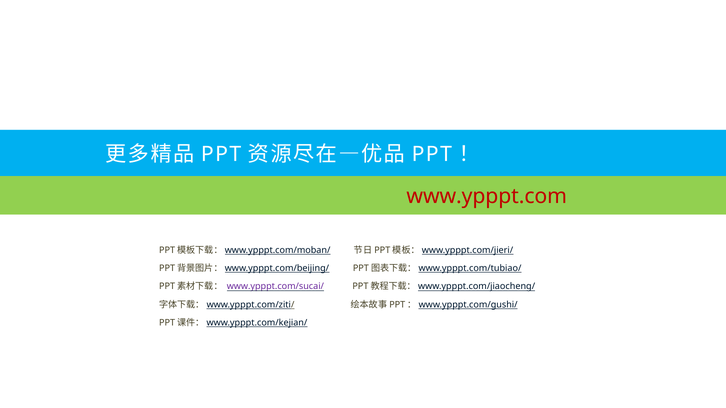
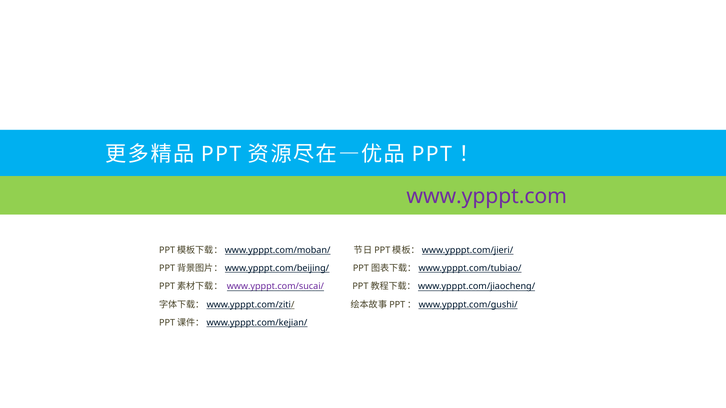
www.ypppt.com colour: red -> purple
